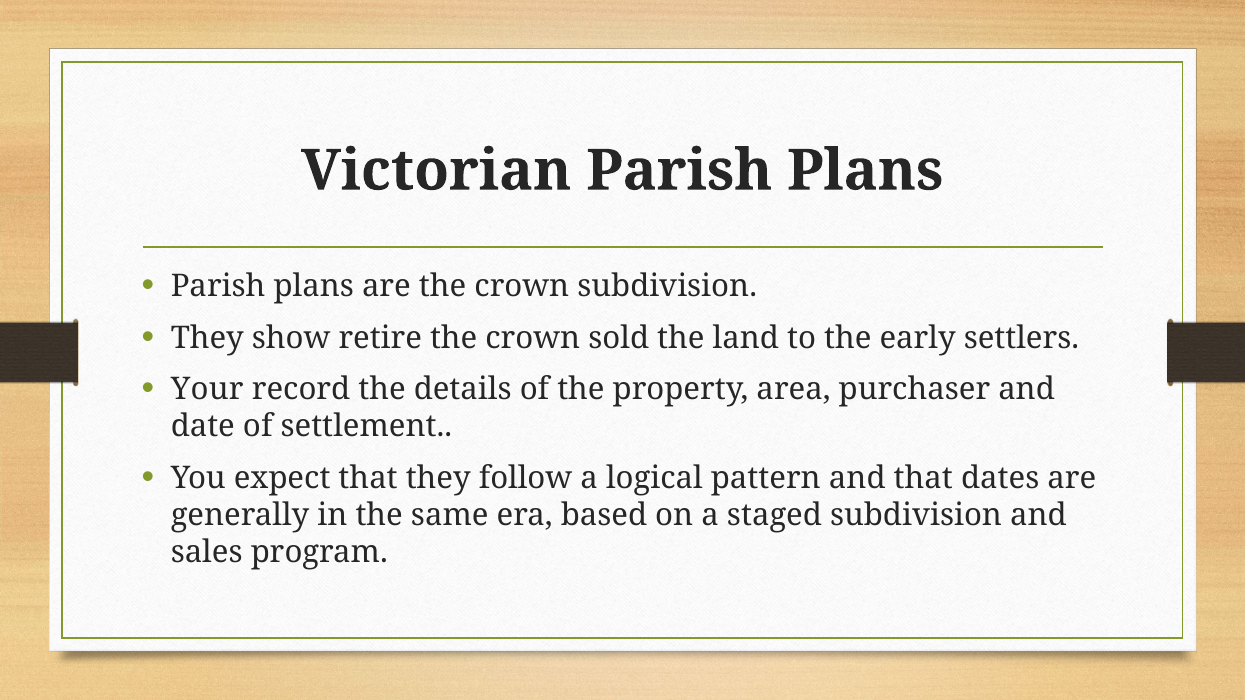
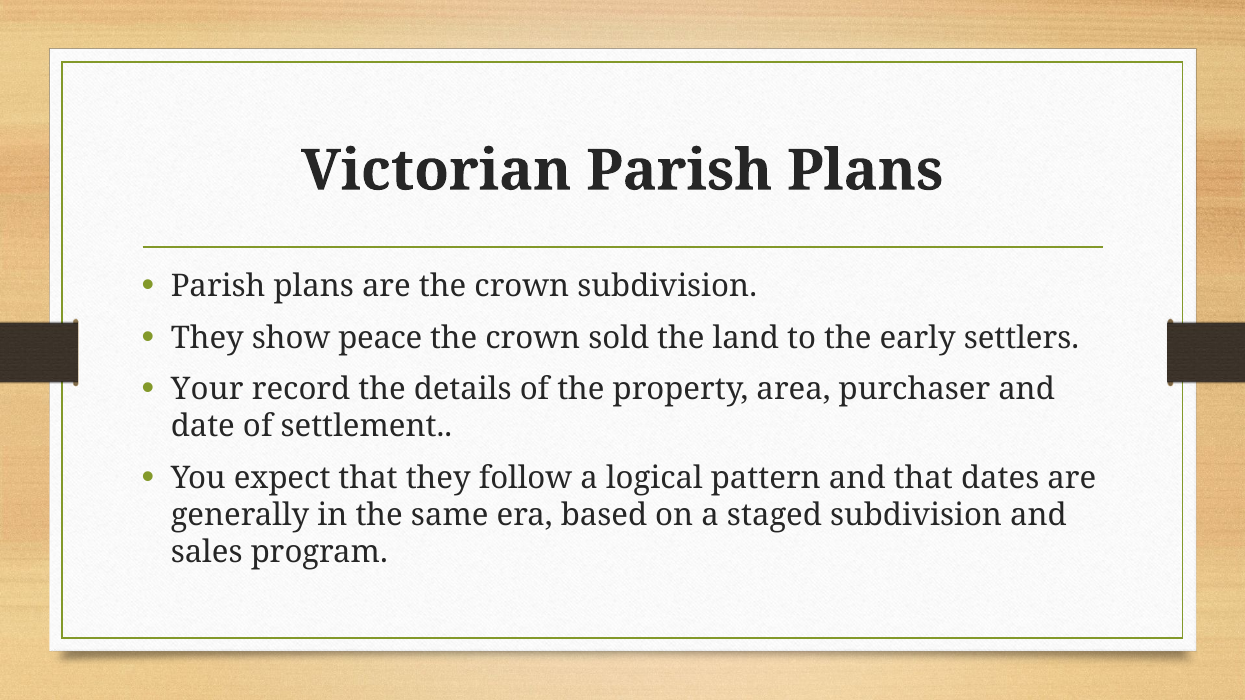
retire: retire -> peace
